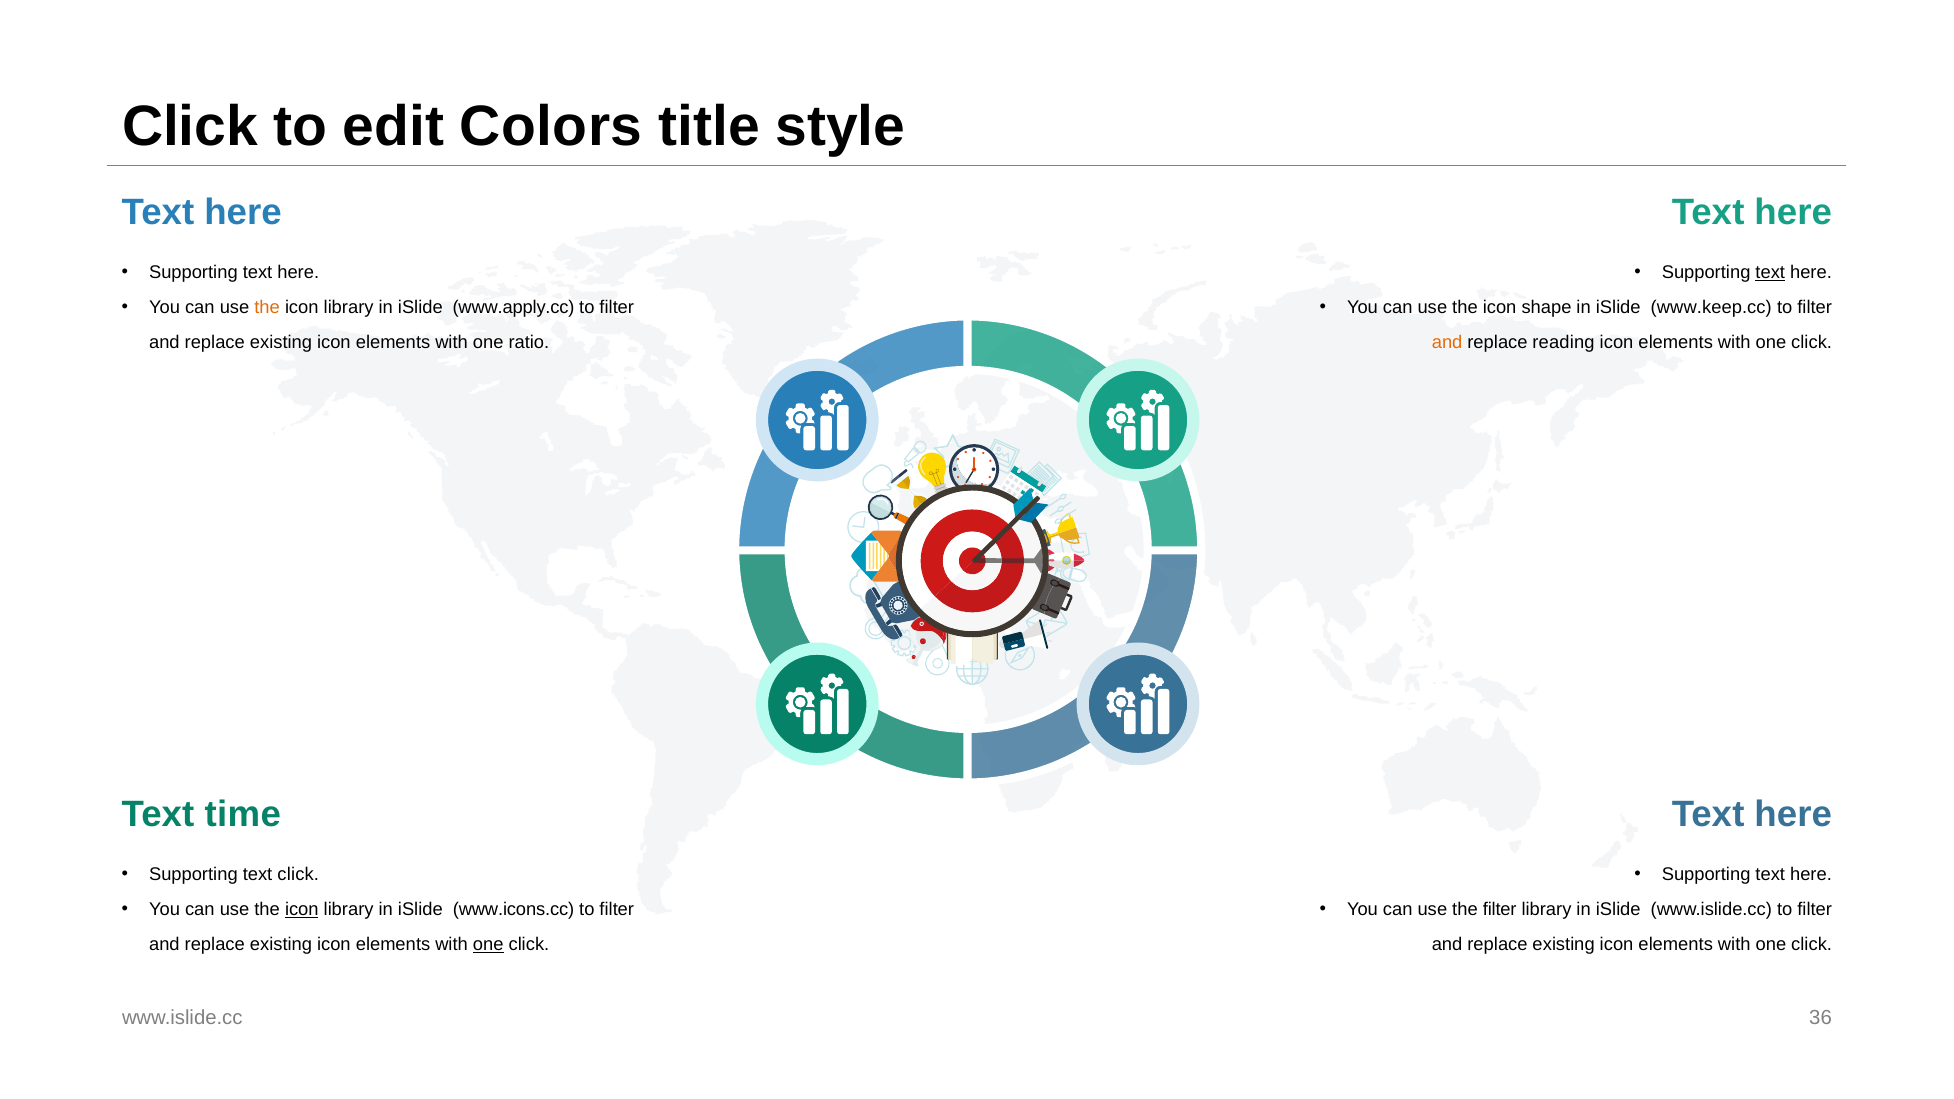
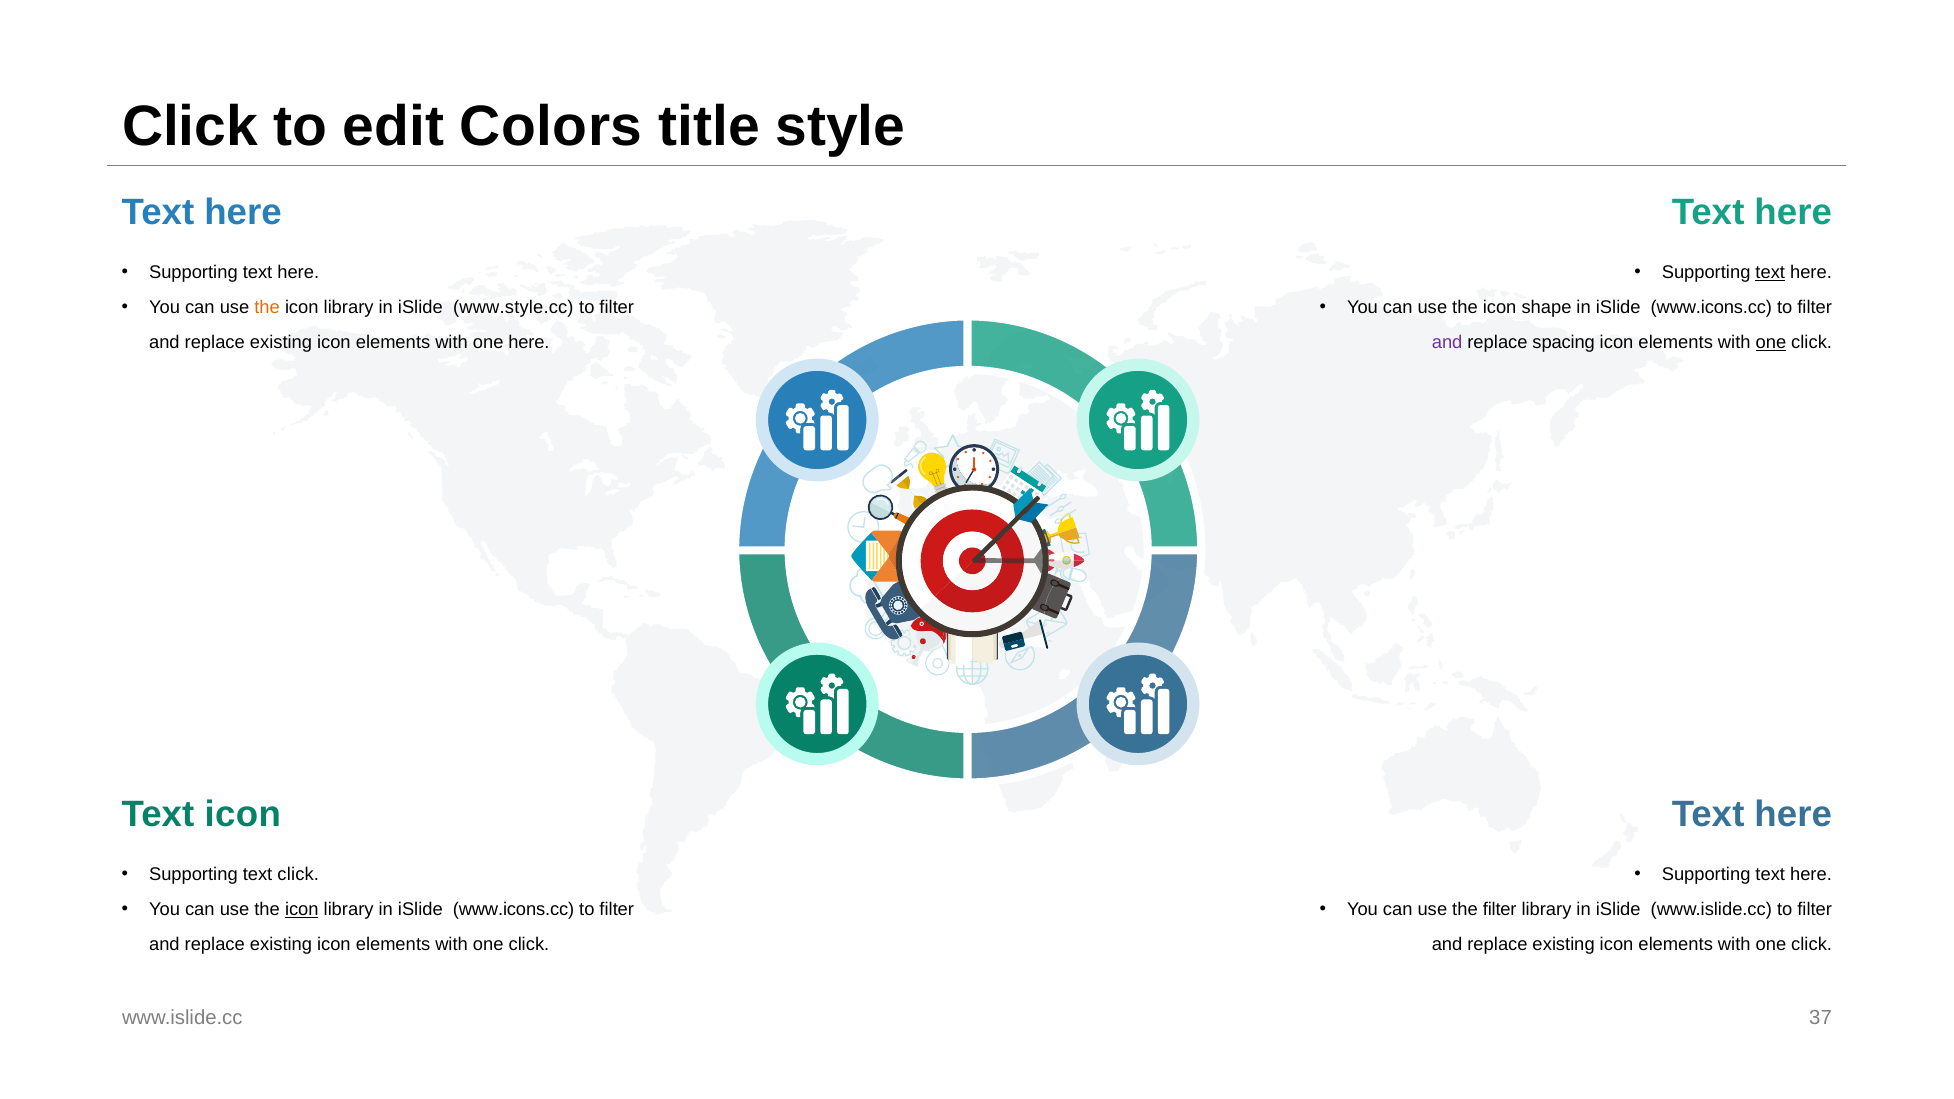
www.apply.cc: www.apply.cc -> www.style.cc
www.keep.cc at (1711, 308): www.keep.cc -> www.icons.cc
one ratio: ratio -> here
and at (1447, 343) colour: orange -> purple
reading: reading -> spacing
one at (1771, 343) underline: none -> present
Text time: time -> icon
one at (488, 945) underline: present -> none
36: 36 -> 37
